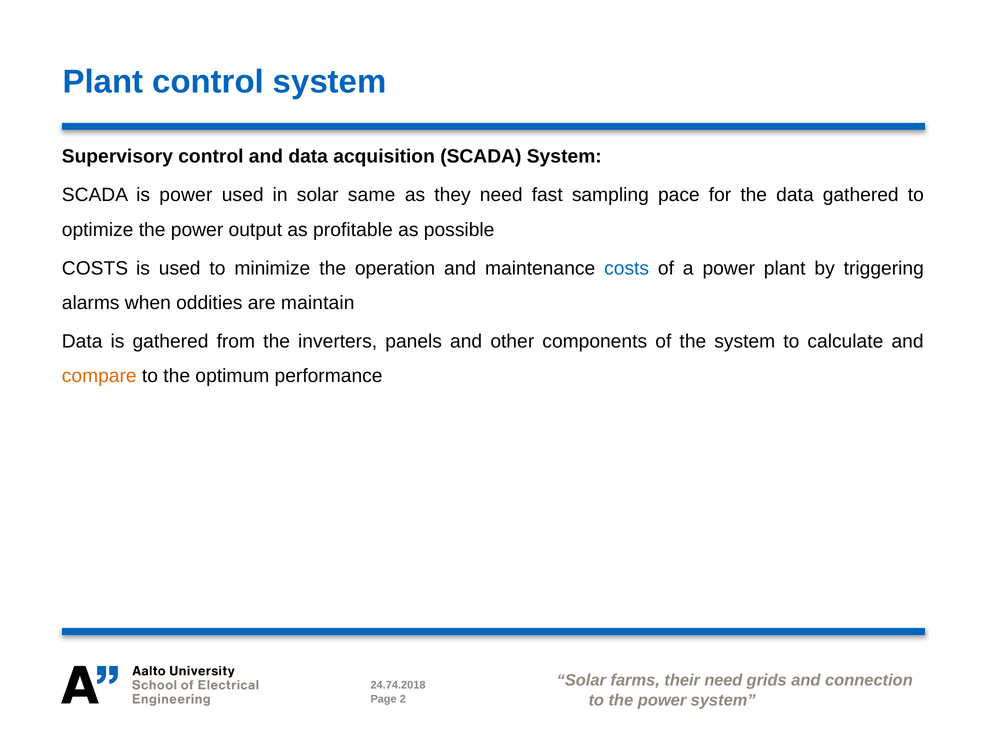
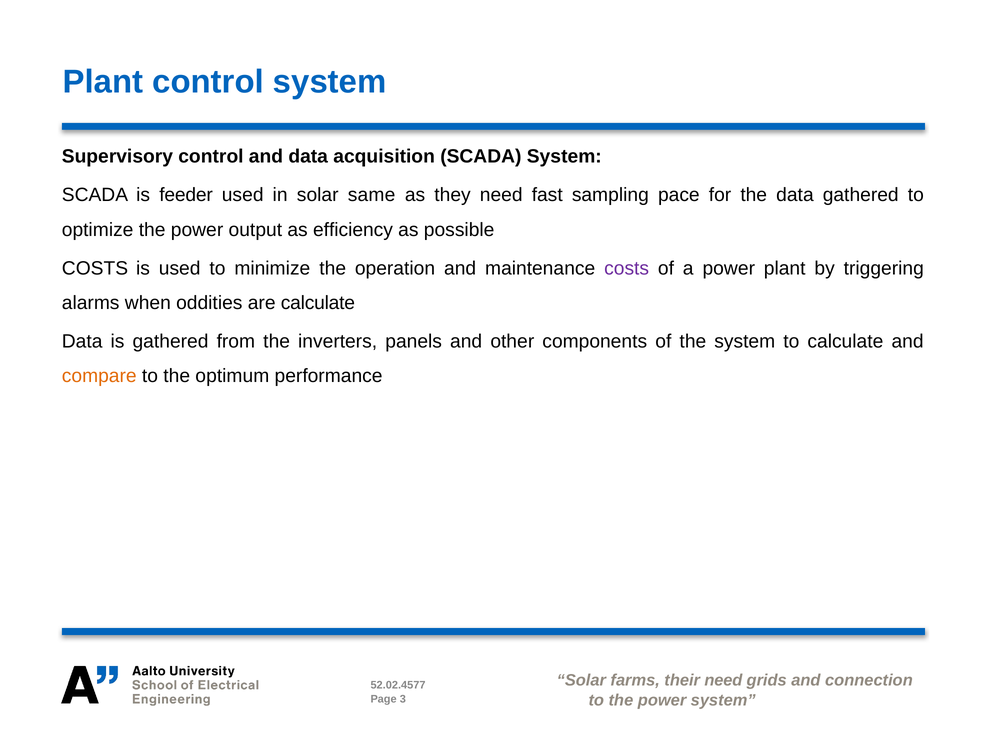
is power: power -> feeder
profitable: profitable -> efficiency
costs at (627, 268) colour: blue -> purple
are maintain: maintain -> calculate
24.74.2018: 24.74.2018 -> 52.02.4577
2: 2 -> 3
